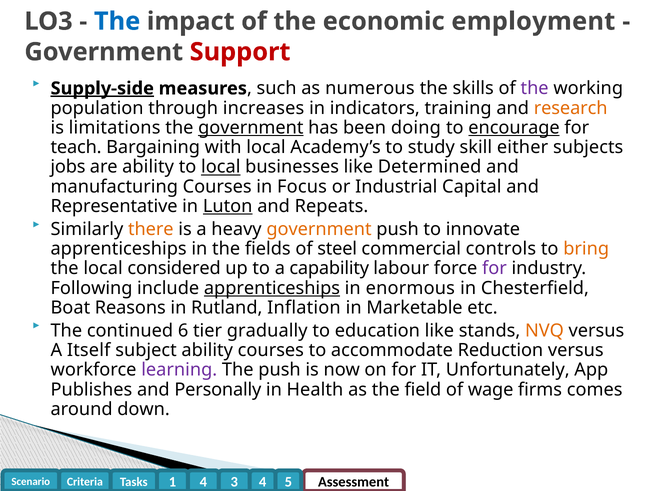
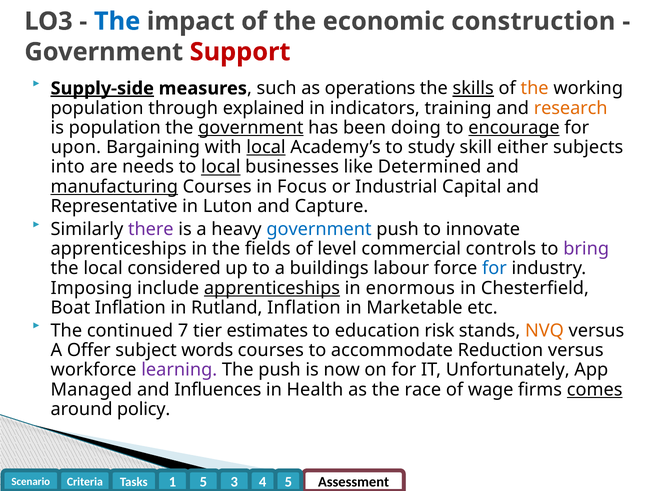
employment: employment -> construction
numerous: numerous -> operations
skills underline: none -> present
the at (535, 88) colour: purple -> orange
increases: increases -> explained
is limitations: limitations -> population
teach: teach -> upon
local at (266, 147) underline: none -> present
jobs: jobs -> into
are ability: ability -> needs
manufacturing underline: none -> present
Luton underline: present -> none
Repeats: Repeats -> Capture
there colour: orange -> purple
government at (319, 229) colour: orange -> blue
steel: steel -> level
bring colour: orange -> purple
capability: capability -> buildings
for at (494, 268) colour: purple -> blue
Following: Following -> Imposing
Boat Reasons: Reasons -> Inflation
6: 6 -> 7
gradually: gradually -> estimates
education like: like -> risk
Itself: Itself -> Offer
subject ability: ability -> words
Publishes: Publishes -> Managed
Personally: Personally -> Influences
field: field -> race
comes underline: none -> present
down: down -> policy
4 at (203, 482): 4 -> 5
